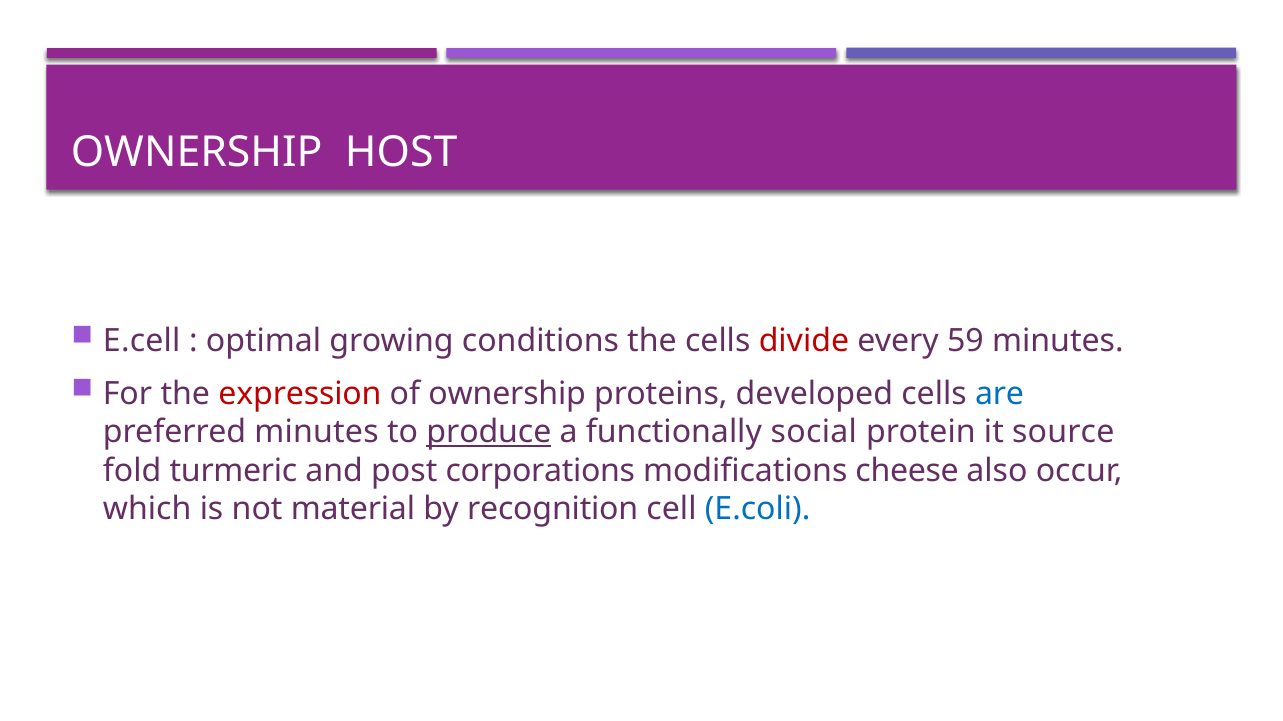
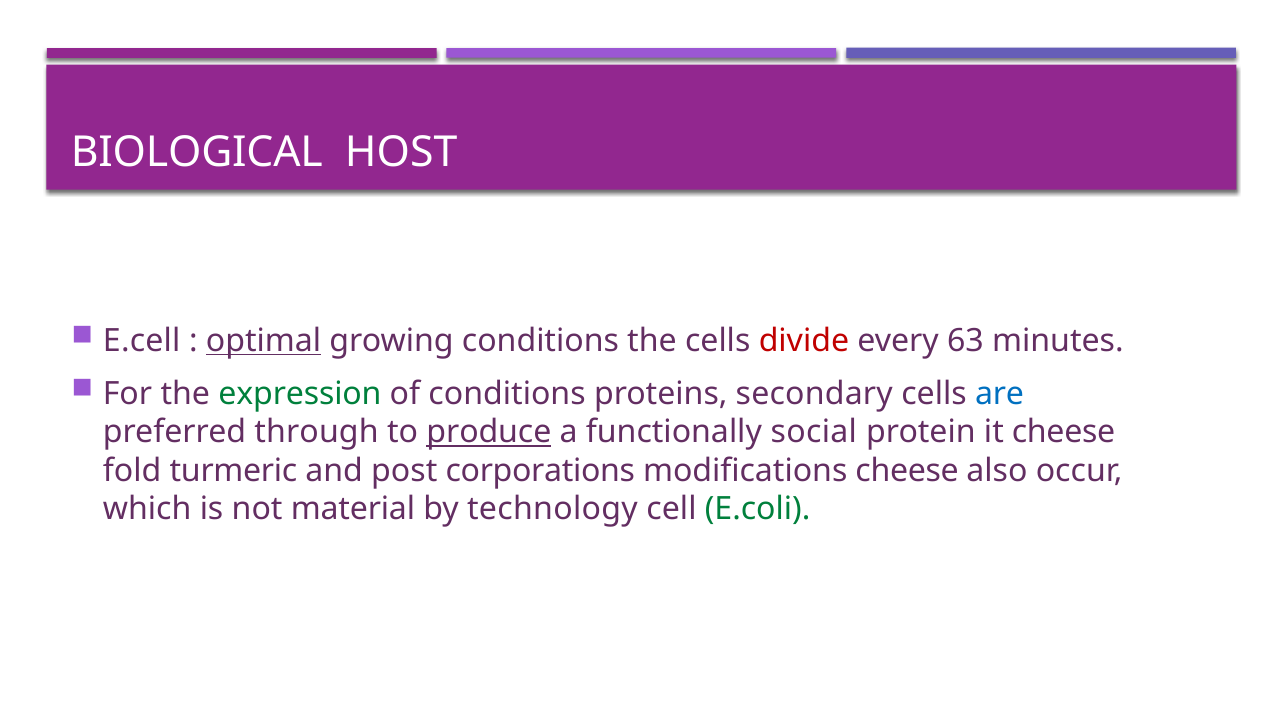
OWNERSHIP at (197, 153): OWNERSHIP -> BIOLOGICAL
optimal underline: none -> present
59: 59 -> 63
expression colour: red -> green
of ownership: ownership -> conditions
developed: developed -> secondary
preferred minutes: minutes -> through
it source: source -> cheese
recognition: recognition -> technology
E.coli colour: blue -> green
